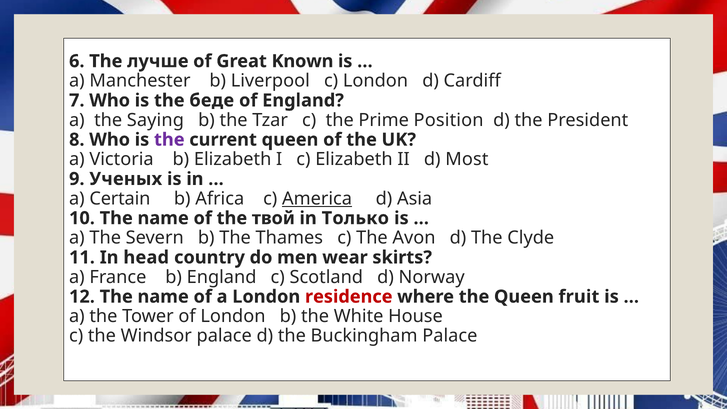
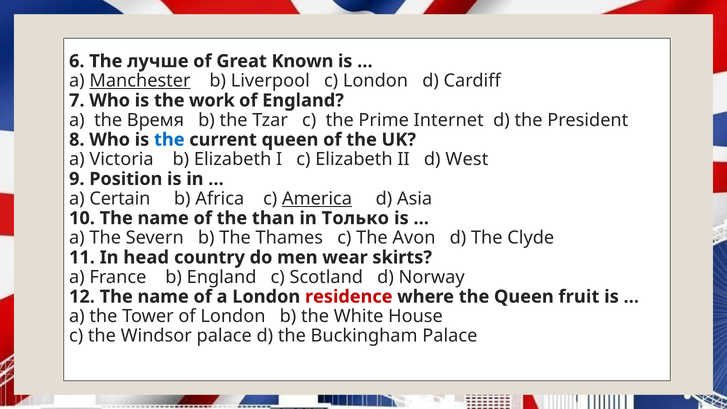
Manchester underline: none -> present
беде: беде -> work
Saying: Saying -> Время
Position: Position -> Internet
the at (169, 140) colour: purple -> blue
Most: Most -> West
Ученых: Ученых -> Position
твой: твой -> than
